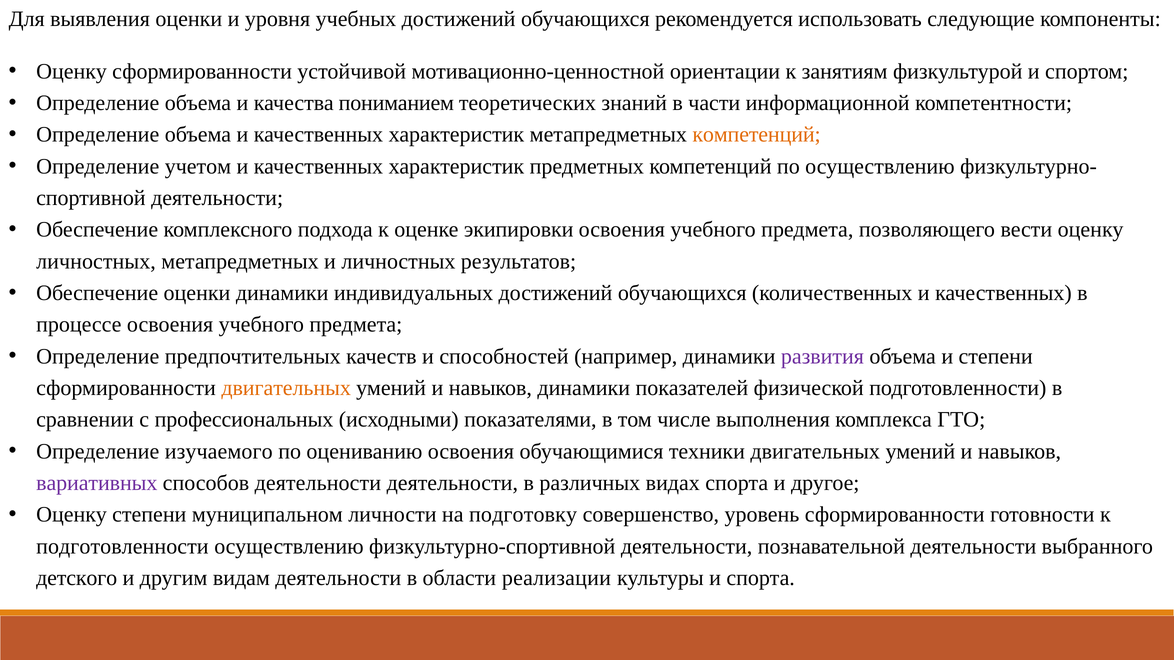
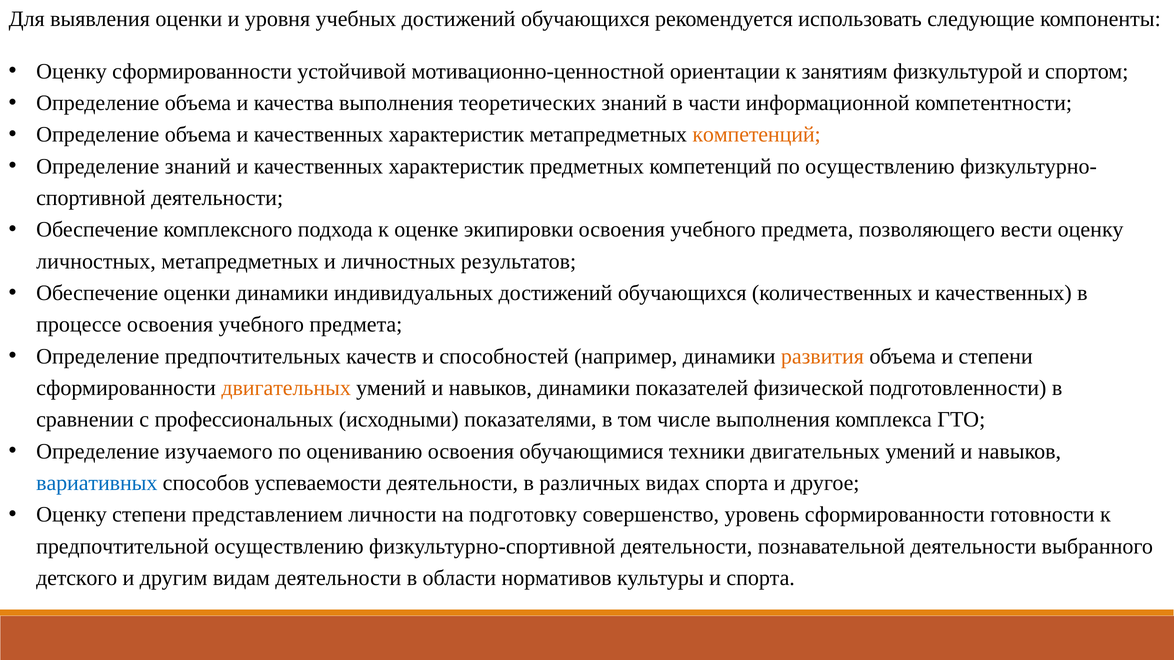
качества пониманием: пониманием -> выполнения
Определение учетом: учетом -> знаний
развития colour: purple -> orange
вариативных colour: purple -> blue
способов деятельности: деятельности -> успеваемости
муниципальном: муниципальном -> представлением
подготовленности at (122, 547): подготовленности -> предпочтительной
реализации: реализации -> нормативов
